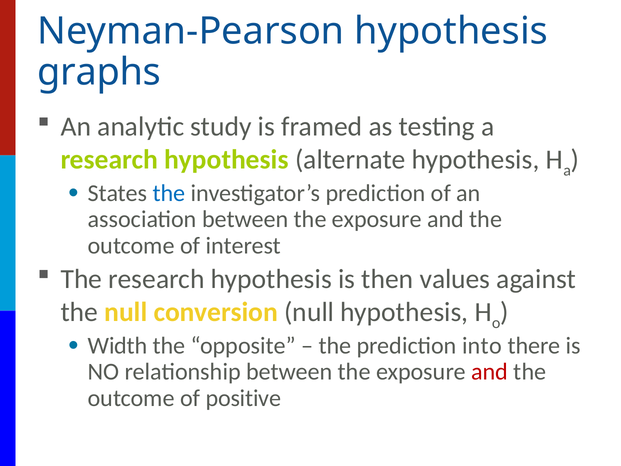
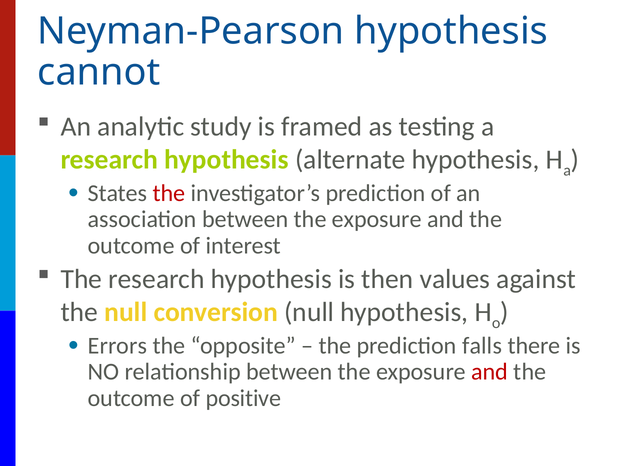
graphs: graphs -> cannot
the at (169, 193) colour: blue -> red
Width: Width -> Errors
into: into -> falls
